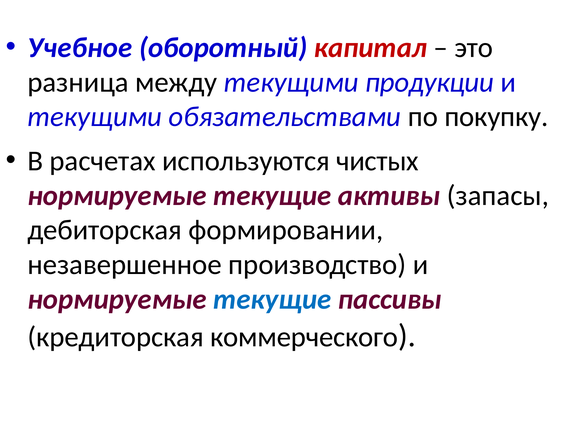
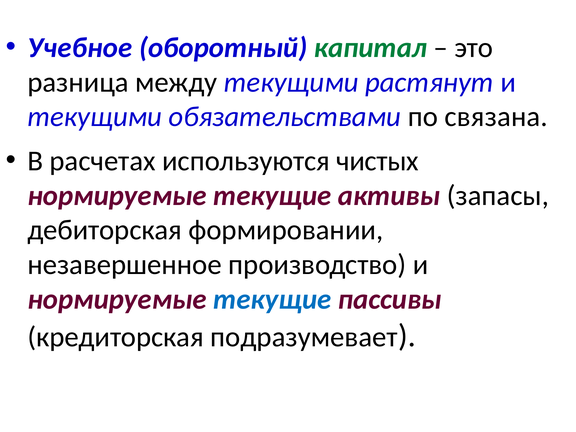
капитал colour: red -> green
продукции: продукции -> растянут
покупку: покупку -> связана
коммерческого: коммерческого -> подразумевает
